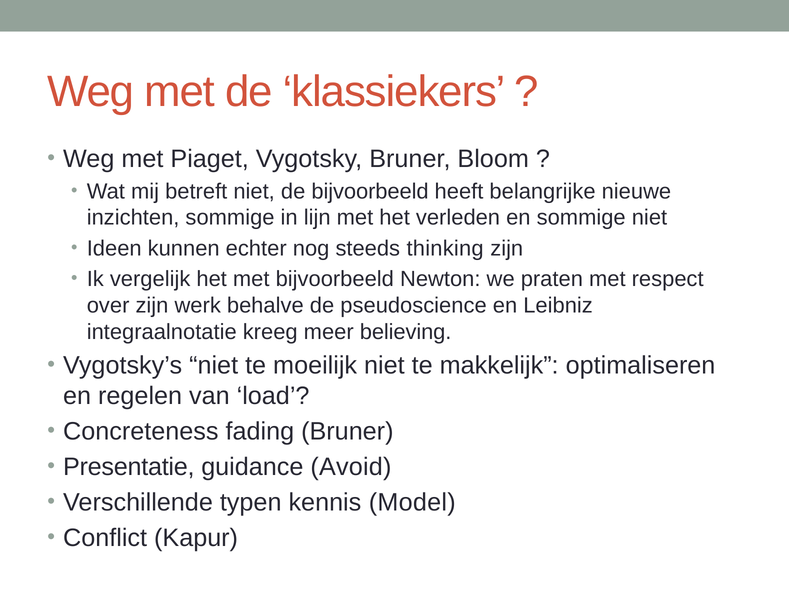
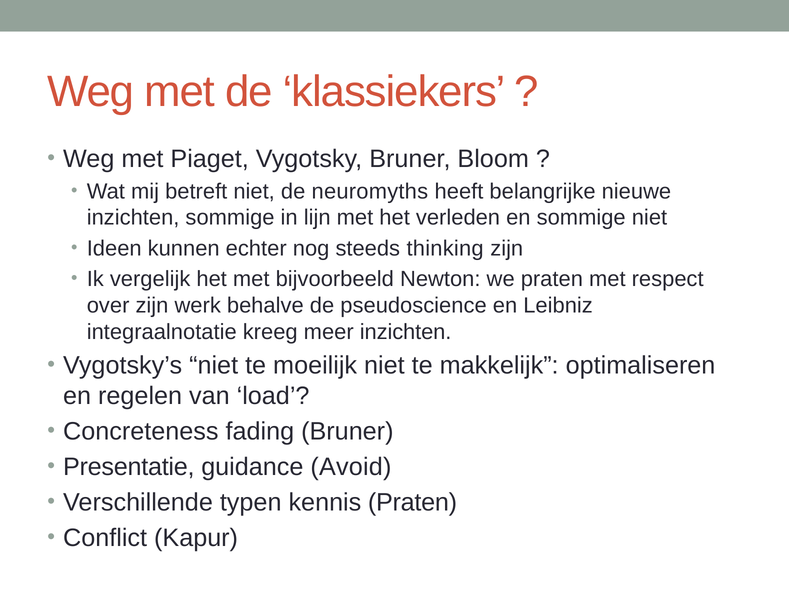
de bijvoorbeeld: bijvoorbeeld -> neuromyths
meer believing: believing -> inzichten
kennis Model: Model -> Praten
